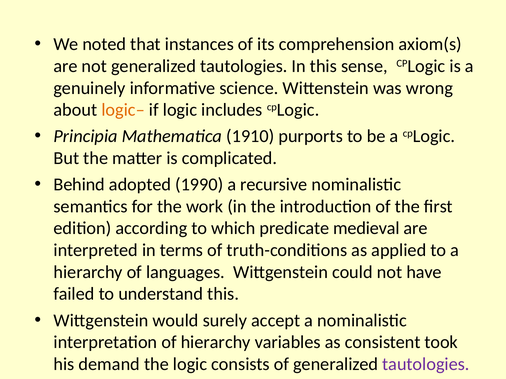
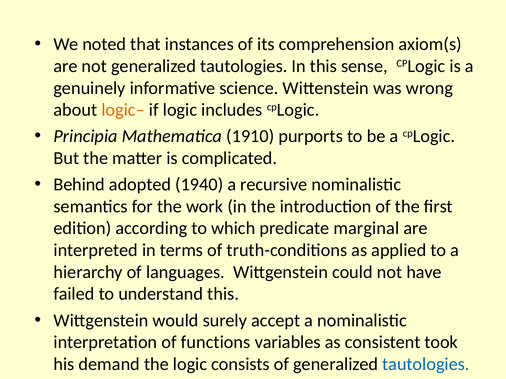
1990: 1990 -> 1940
medieval: medieval -> marginal
of hierarchy: hierarchy -> functions
tautologies at (426, 365) colour: purple -> blue
